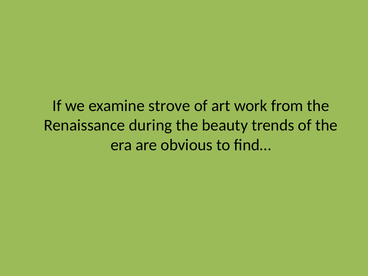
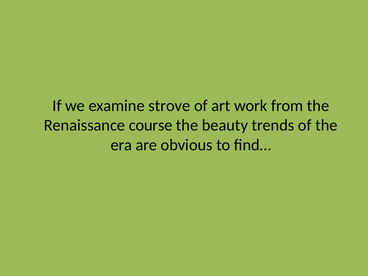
during: during -> course
